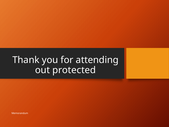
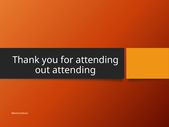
out protected: protected -> attending
